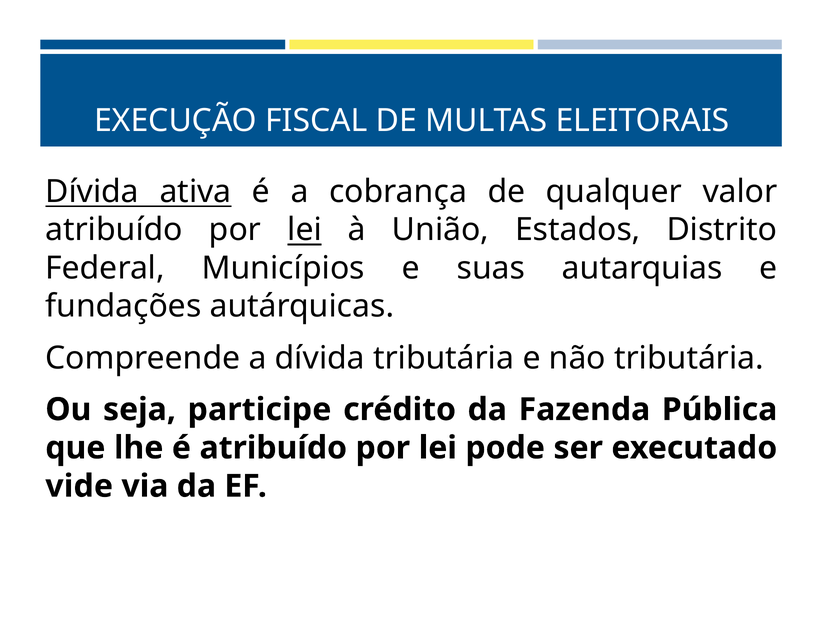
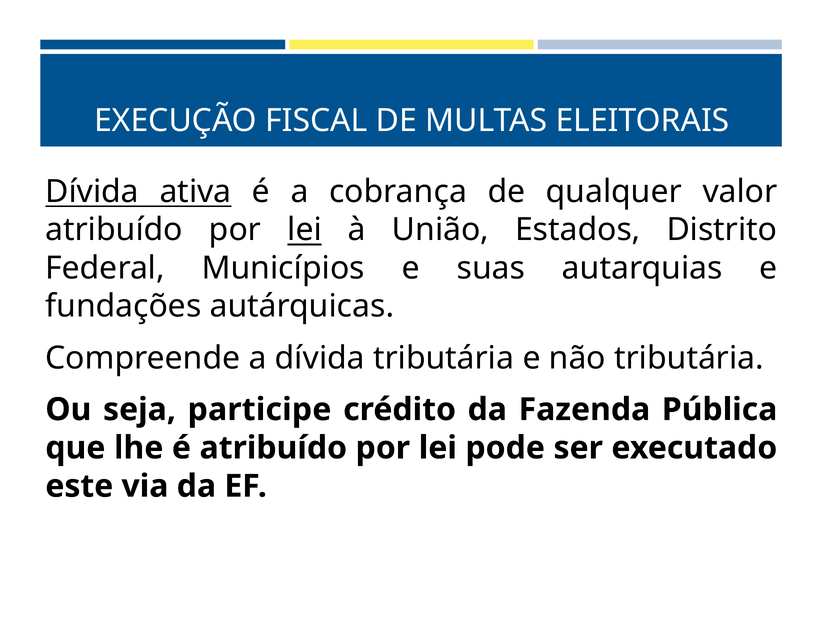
vide: vide -> este
